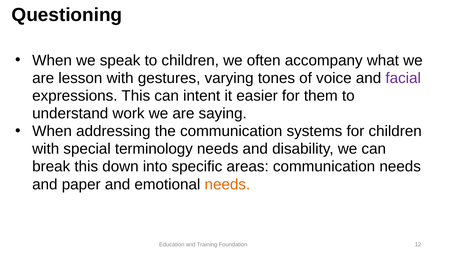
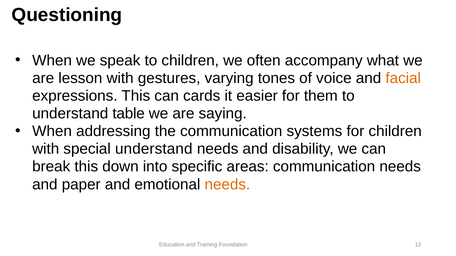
facial colour: purple -> orange
intent: intent -> cards
work: work -> table
special terminology: terminology -> understand
